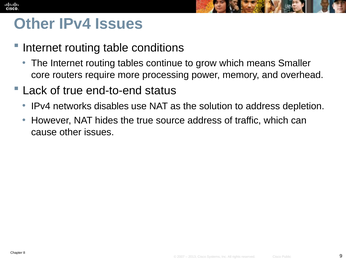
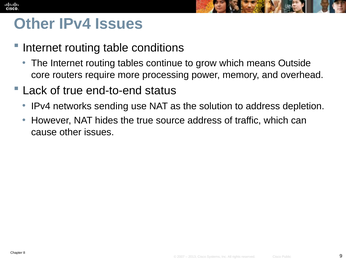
Smaller: Smaller -> Outside
disables: disables -> sending
